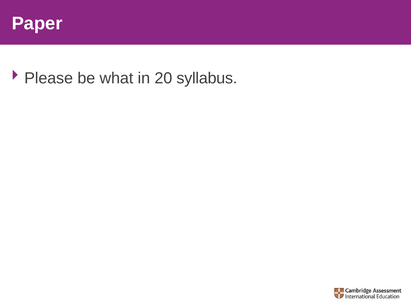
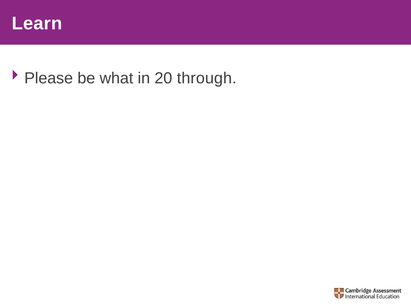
Paper: Paper -> Learn
syllabus: syllabus -> through
